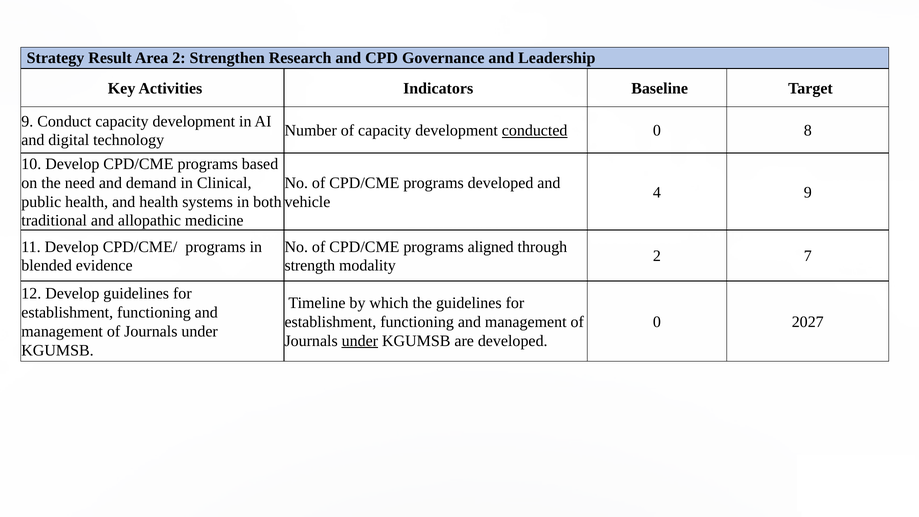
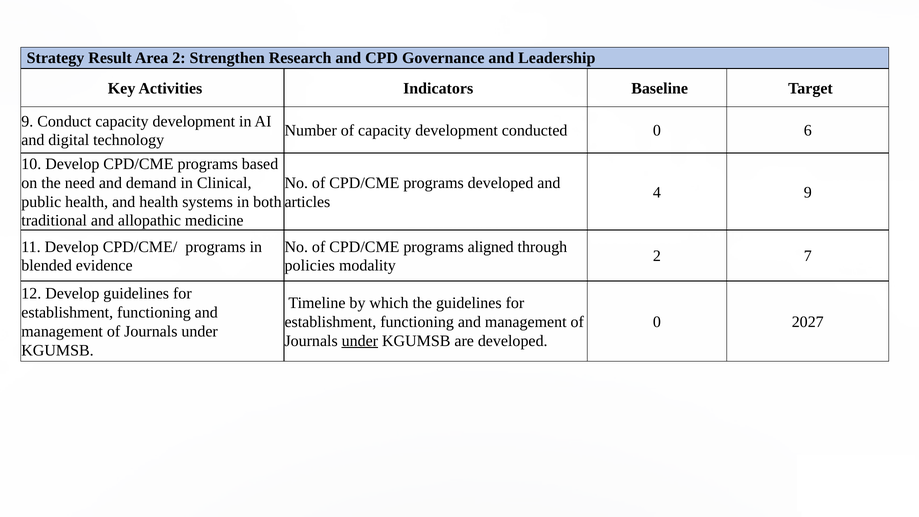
conducted underline: present -> none
8: 8 -> 6
vehicle: vehicle -> articles
strength: strength -> policies
